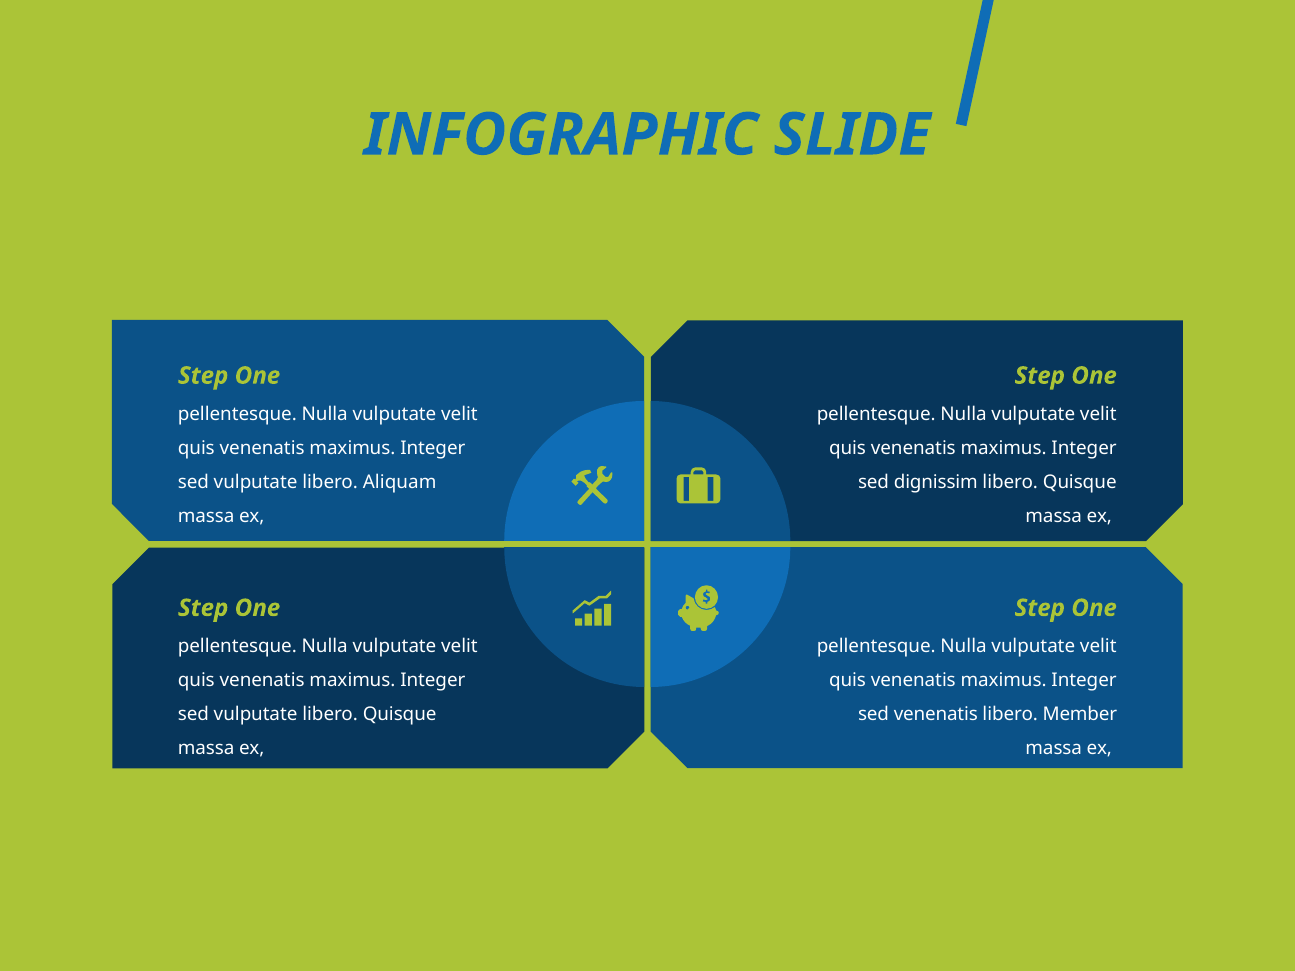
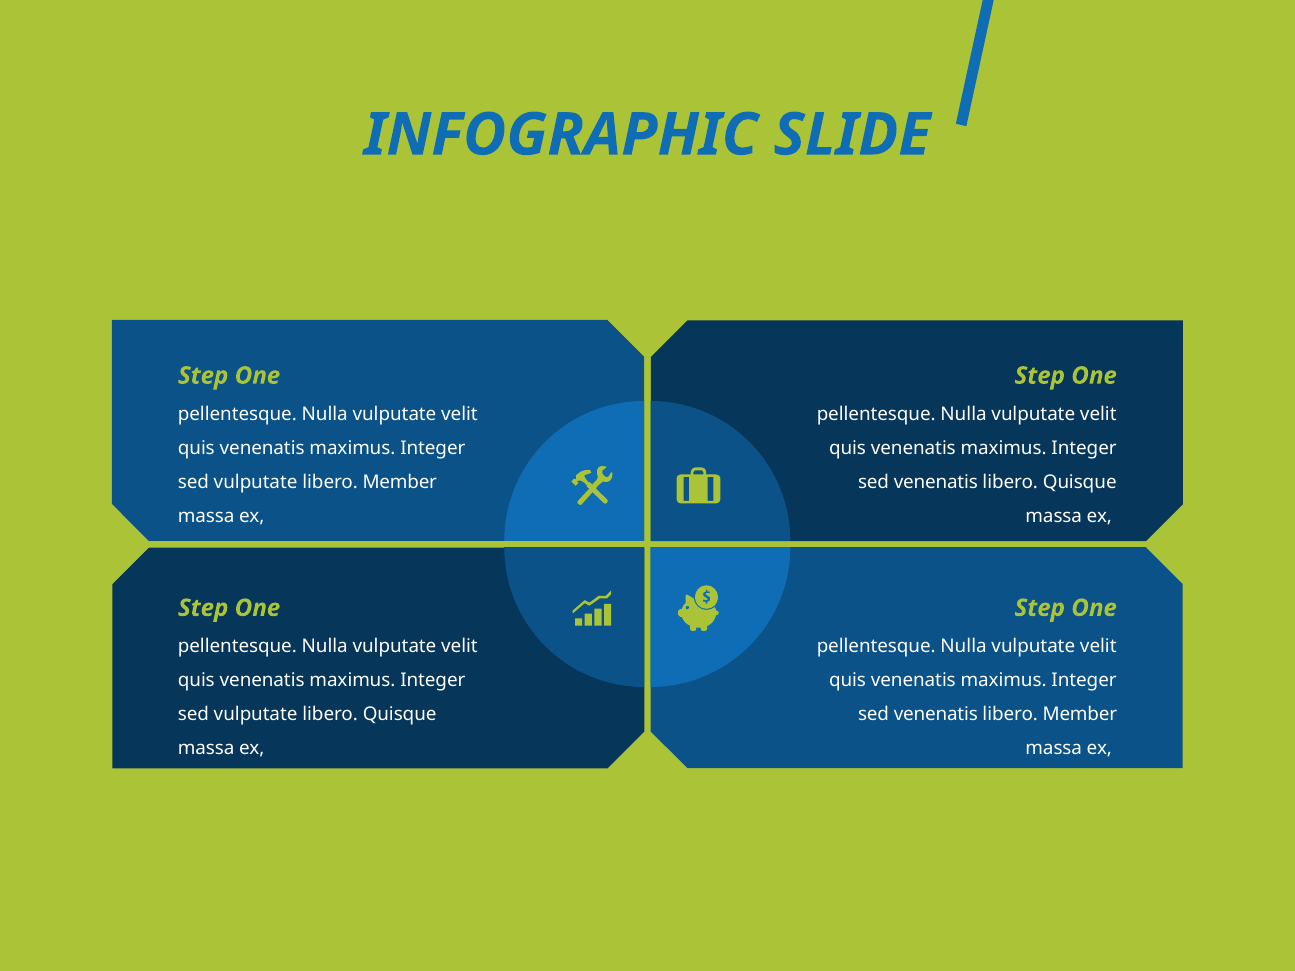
vulputate libero Aliquam: Aliquam -> Member
dignissim at (936, 482): dignissim -> venenatis
